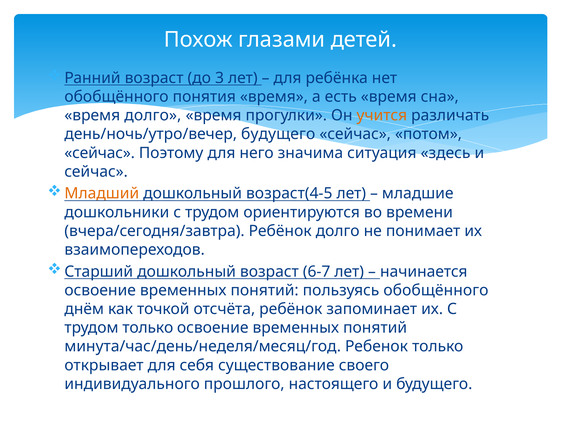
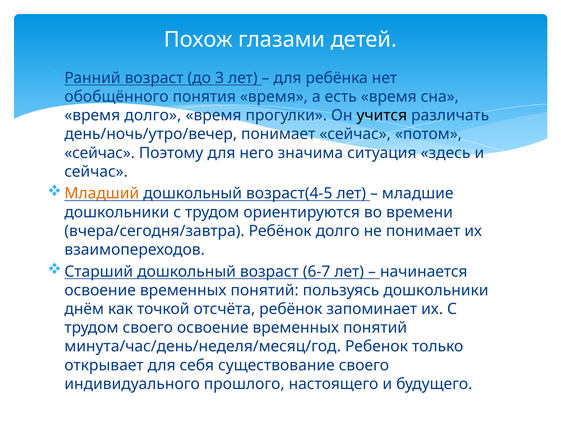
учится colour: orange -> black
день/ночь/утро/вечер будущего: будущего -> понимает
пользуясь обобщённого: обобщённого -> дошкольники
трудом только: только -> своего
